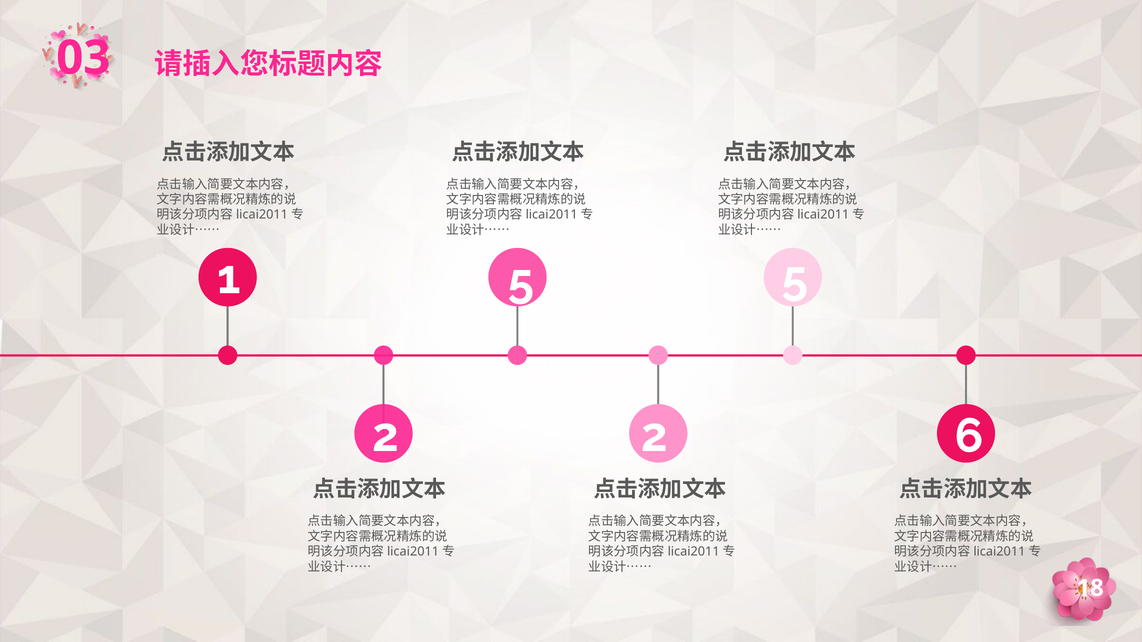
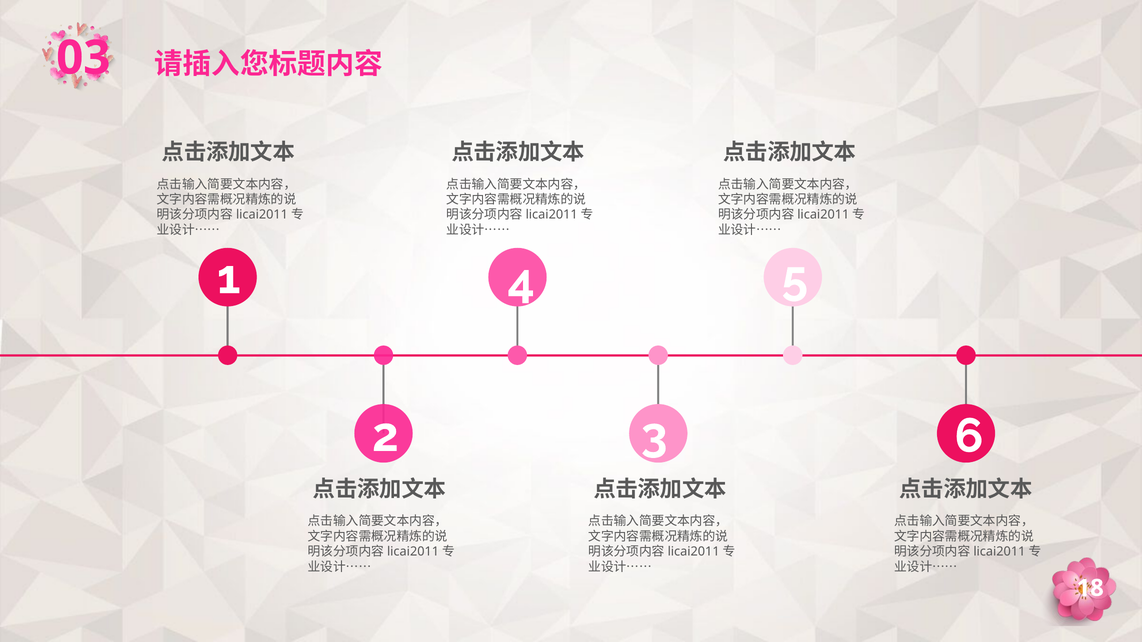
1 5: 5 -> 4
2 2: 2 -> 3
